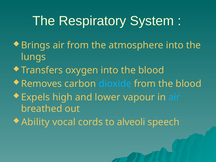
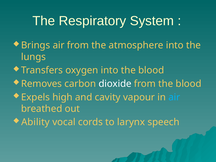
dioxide colour: light blue -> white
lower: lower -> cavity
alveoli: alveoli -> larynx
